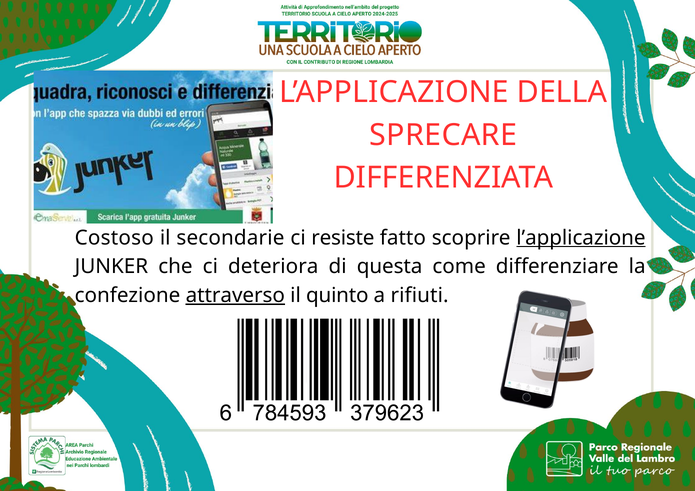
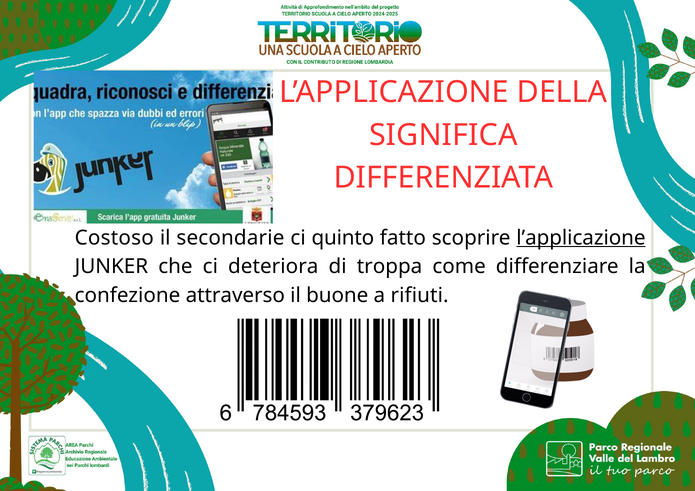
SPRECARE: SPRECARE -> SIGNIFICA
resiste: resiste -> quinto
questa: questa -> troppa
attraverso underline: present -> none
quinto: quinto -> buone
